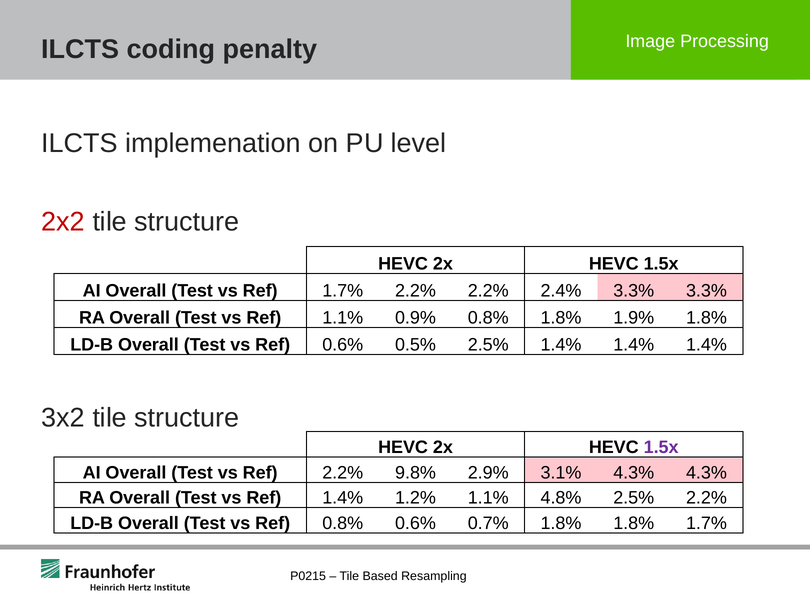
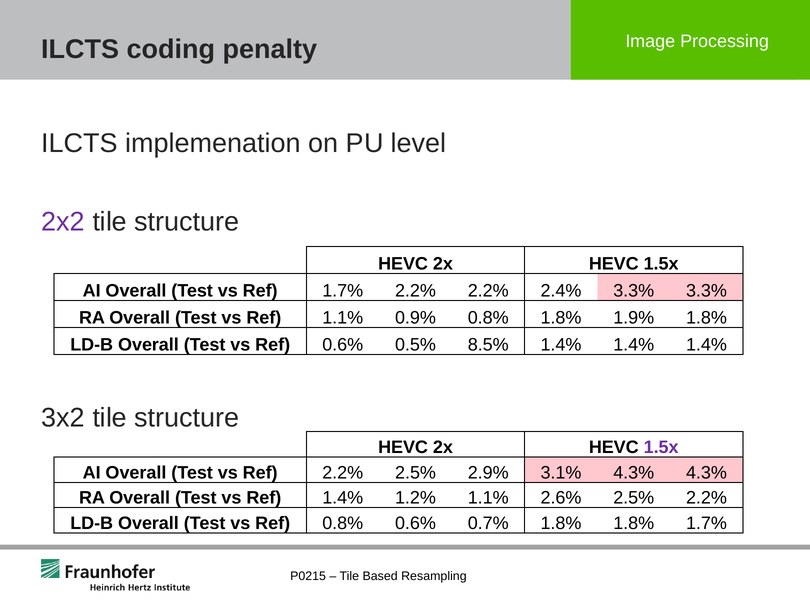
2x2 colour: red -> purple
0.5% 2.5%: 2.5% -> 8.5%
2.2% 9.8%: 9.8% -> 2.5%
4.8%: 4.8% -> 2.6%
